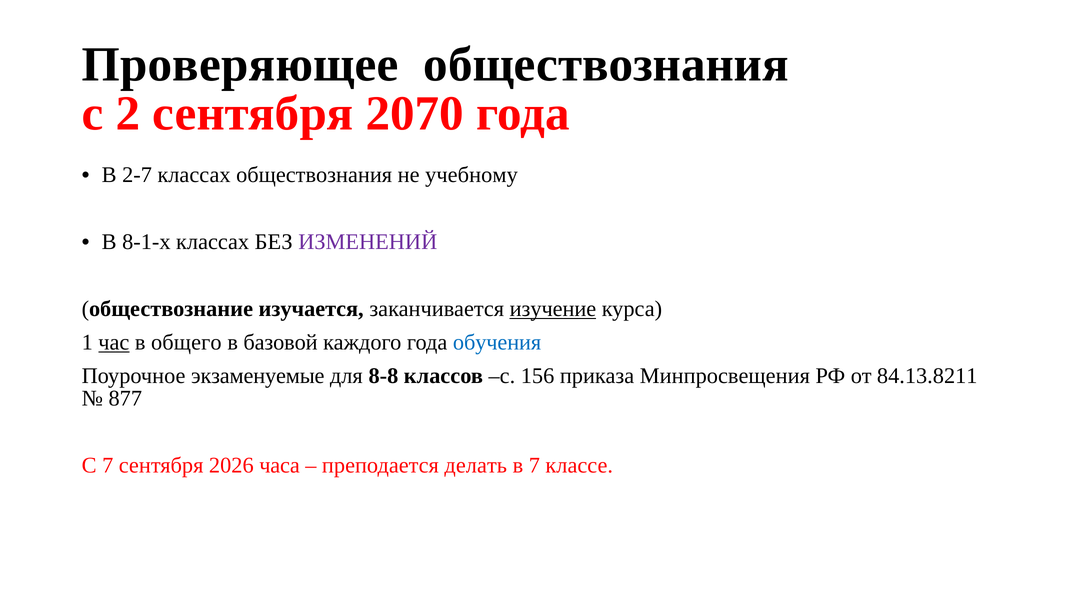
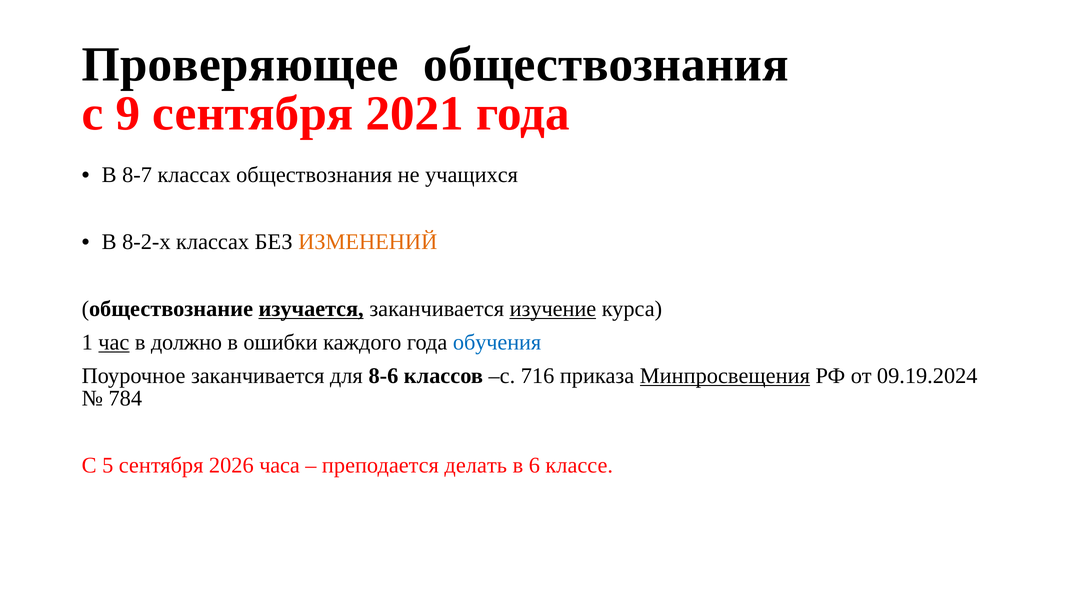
2: 2 -> 9
2070: 2070 -> 2021
2-7: 2-7 -> 8-7
учебному: учебному -> учащихся
8-1-х: 8-1-х -> 8-2-х
ИЗМЕНЕНИЙ colour: purple -> orange
изучается underline: none -> present
общего: общего -> должно
базовой: базовой -> ошибки
Поурочное экзаменуемые: экзаменуемые -> заканчивается
8-8: 8-8 -> 8-6
156: 156 -> 716
Минпросвещения underline: none -> present
84.13.8211: 84.13.8211 -> 09.19.2024
877: 877 -> 784
С 7: 7 -> 5
в 7: 7 -> 6
